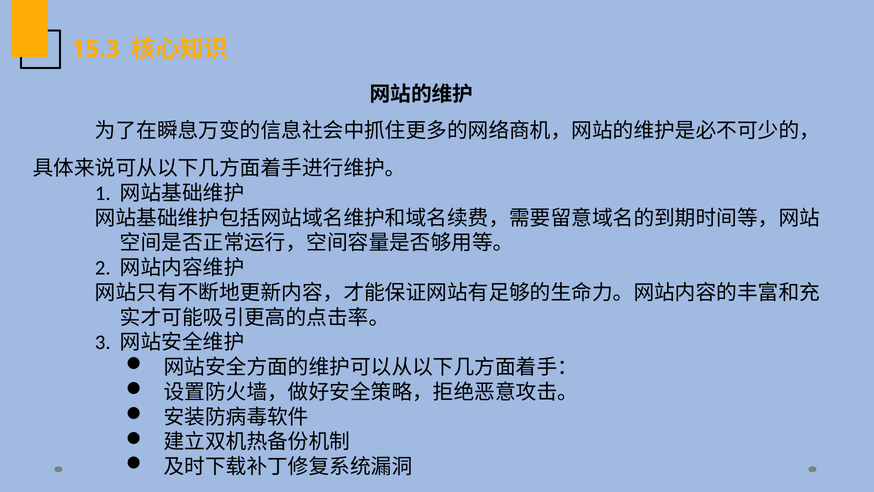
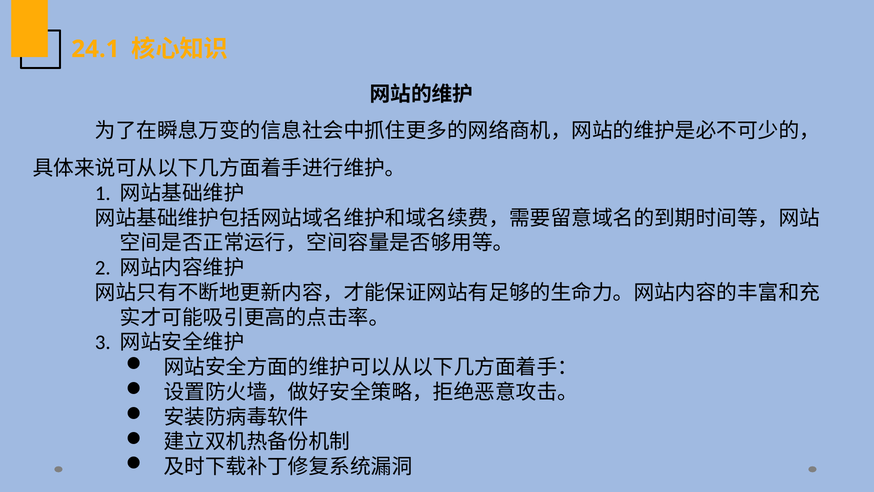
15.3: 15.3 -> 24.1
